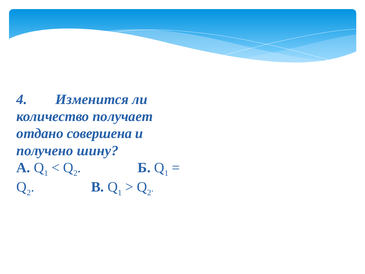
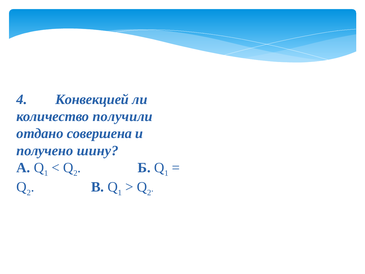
Изменится: Изменится -> Конвекцией
получает: получает -> получили
